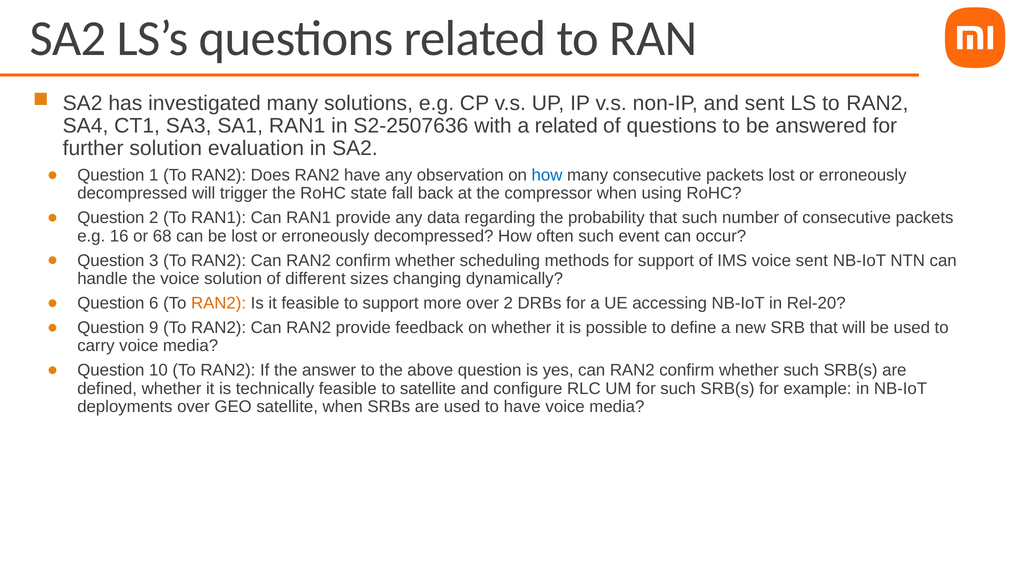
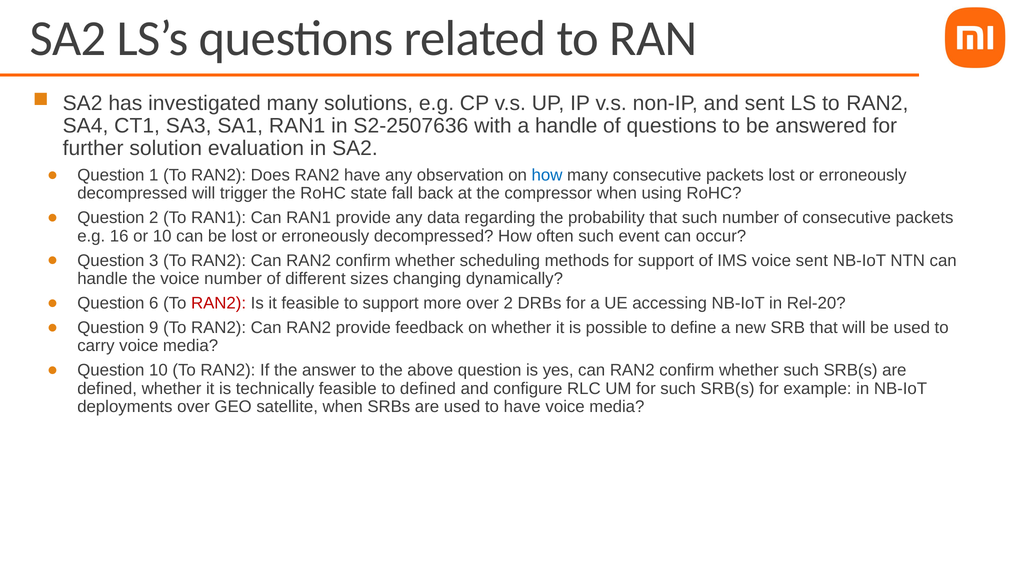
a related: related -> handle
or 68: 68 -> 10
voice solution: solution -> number
RAN2 at (219, 304) colour: orange -> red
to satellite: satellite -> defined
